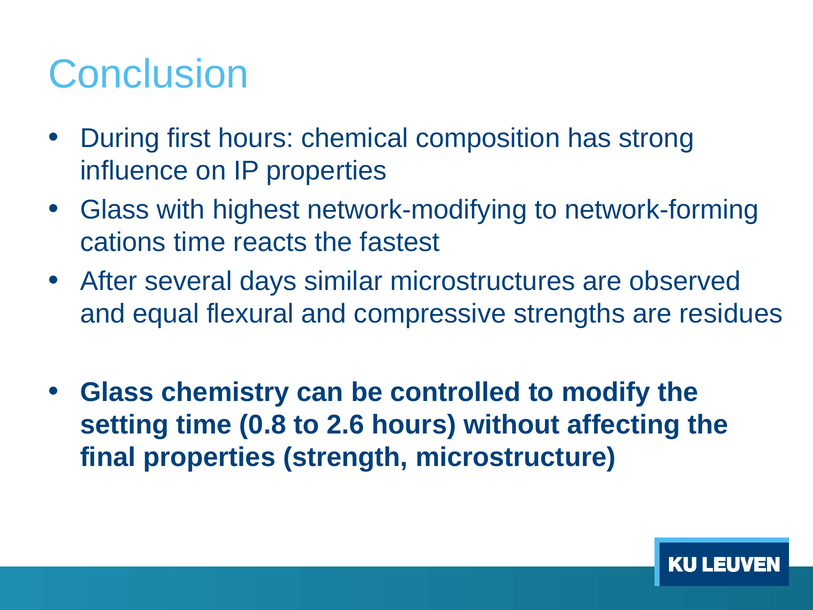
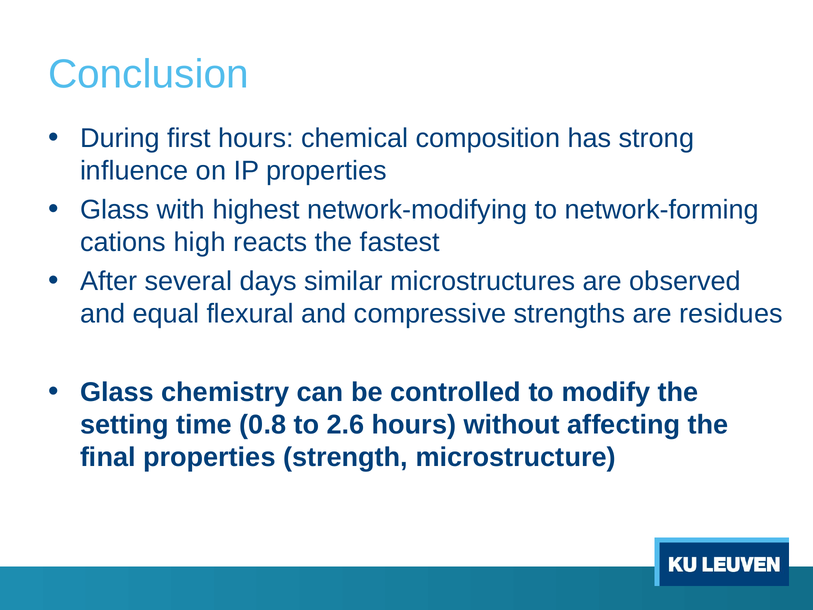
cations time: time -> high
